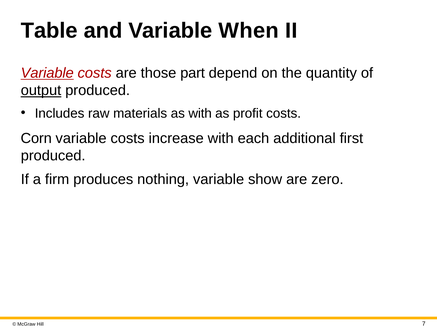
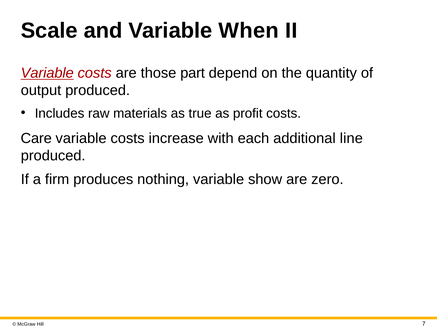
Table: Table -> Scale
output underline: present -> none
as with: with -> true
Corn: Corn -> Care
first: first -> line
